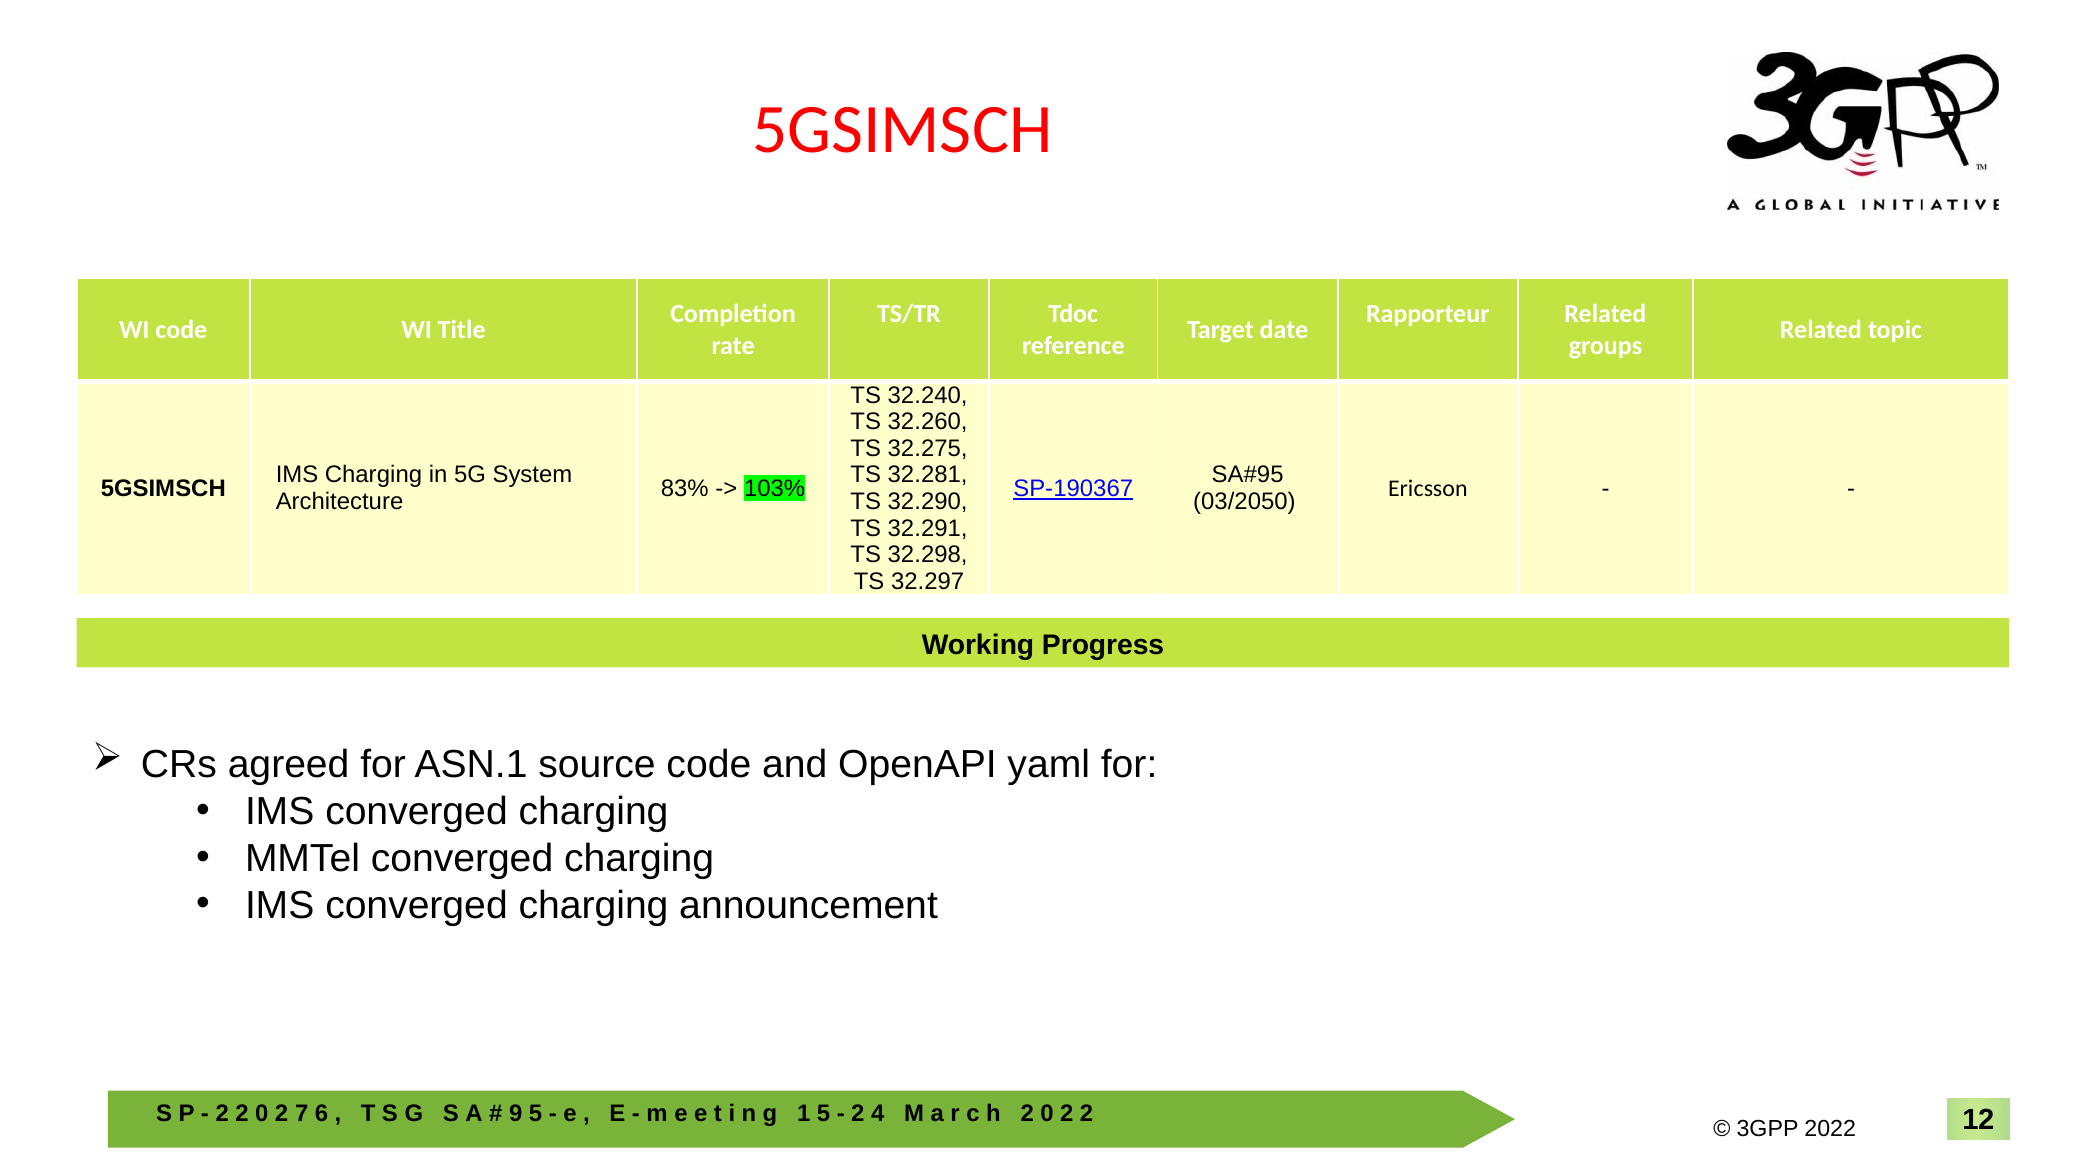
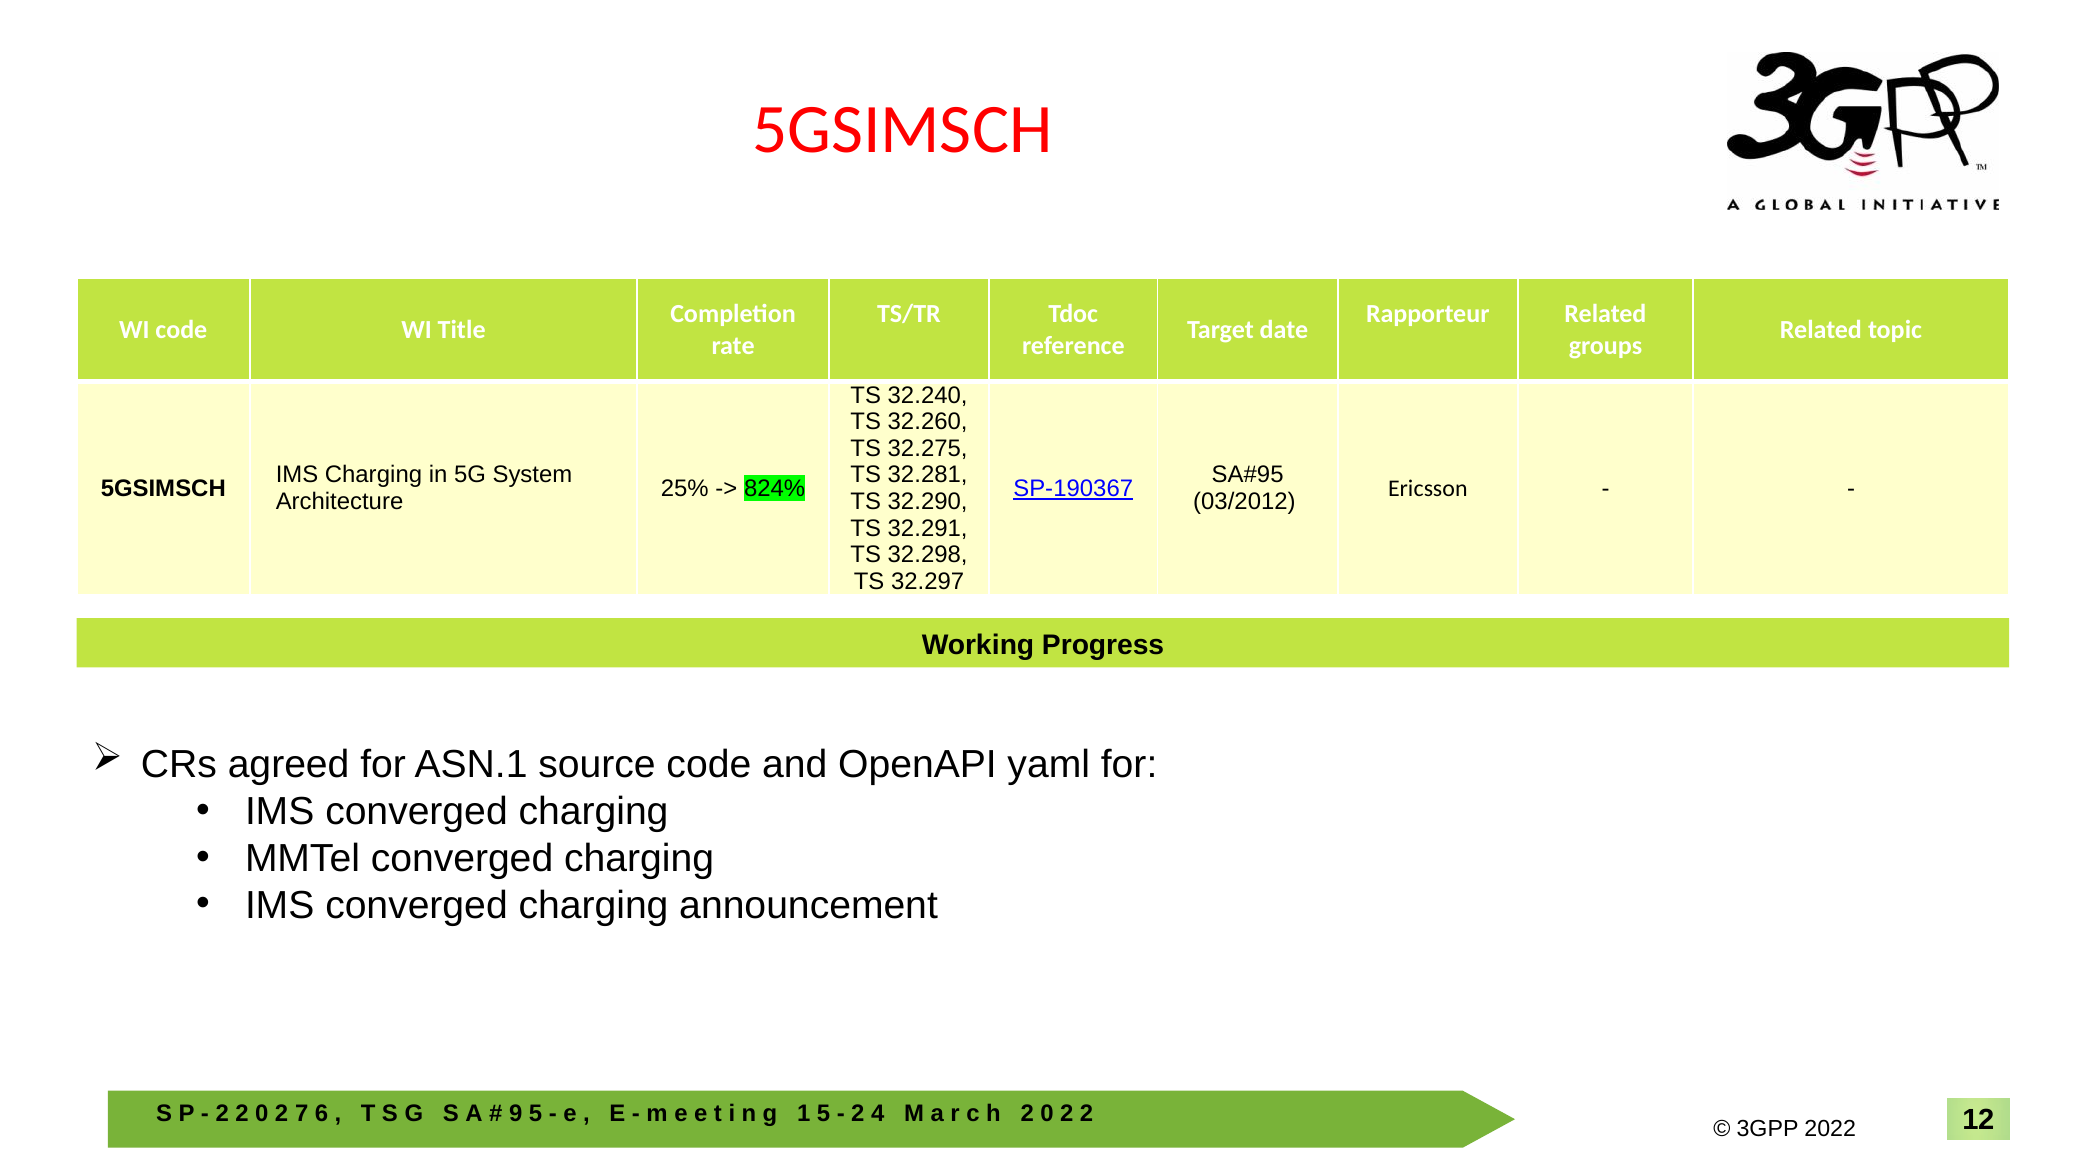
83%: 83% -> 25%
103%: 103% -> 824%
03/2050: 03/2050 -> 03/2012
